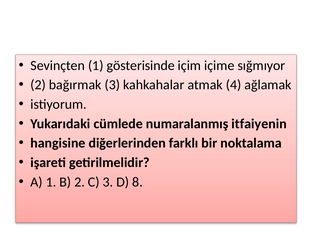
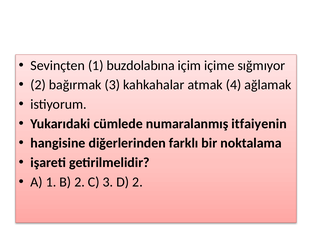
gösterisinde: gösterisinde -> buzdolabına
D 8: 8 -> 2
